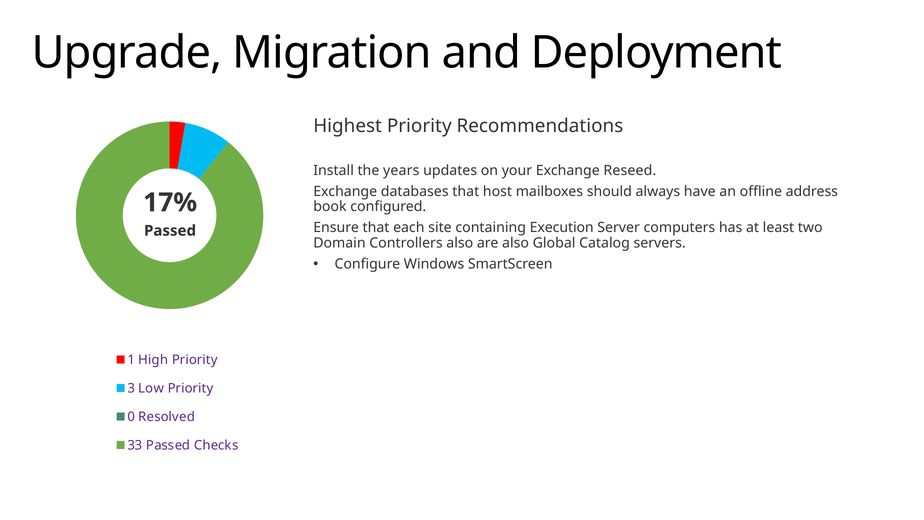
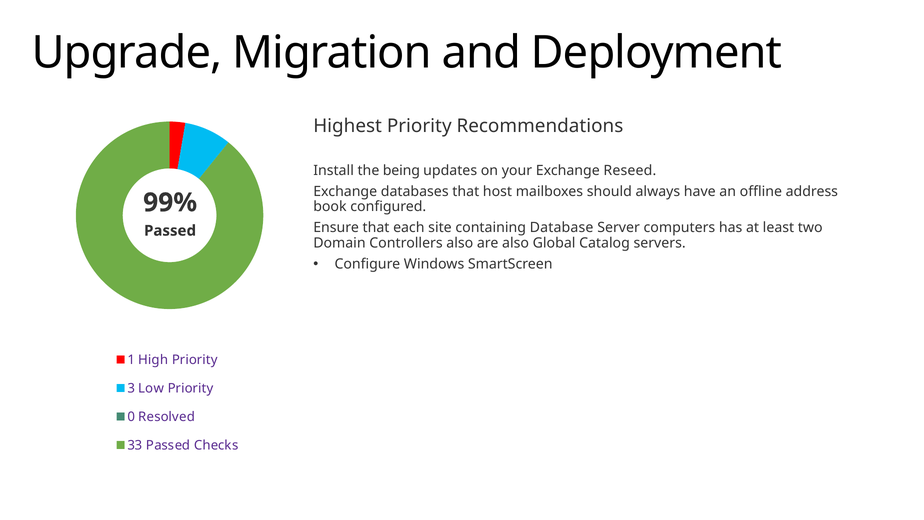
years: years -> being
17%: 17% -> 99%
Execution: Execution -> Database
